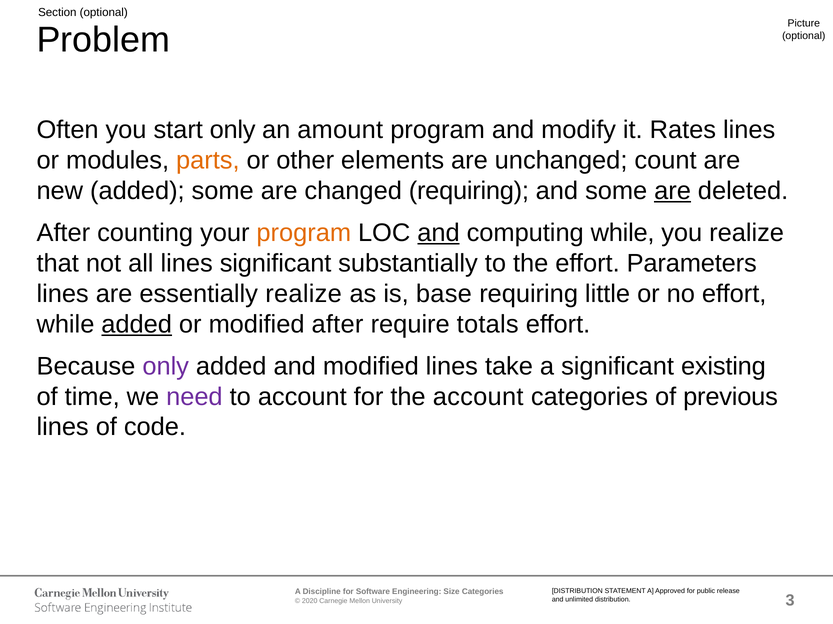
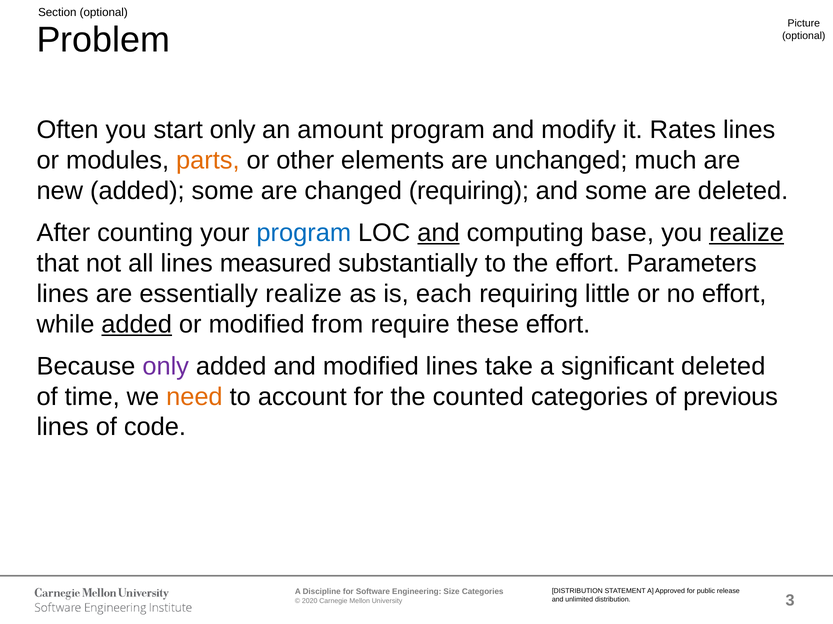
count: count -> much
are at (673, 191) underline: present -> none
program at (304, 233) colour: orange -> blue
computing while: while -> base
realize at (747, 233) underline: none -> present
lines significant: significant -> measured
base: base -> each
modified after: after -> from
totals: totals -> these
significant existing: existing -> deleted
need colour: purple -> orange
the account: account -> counted
